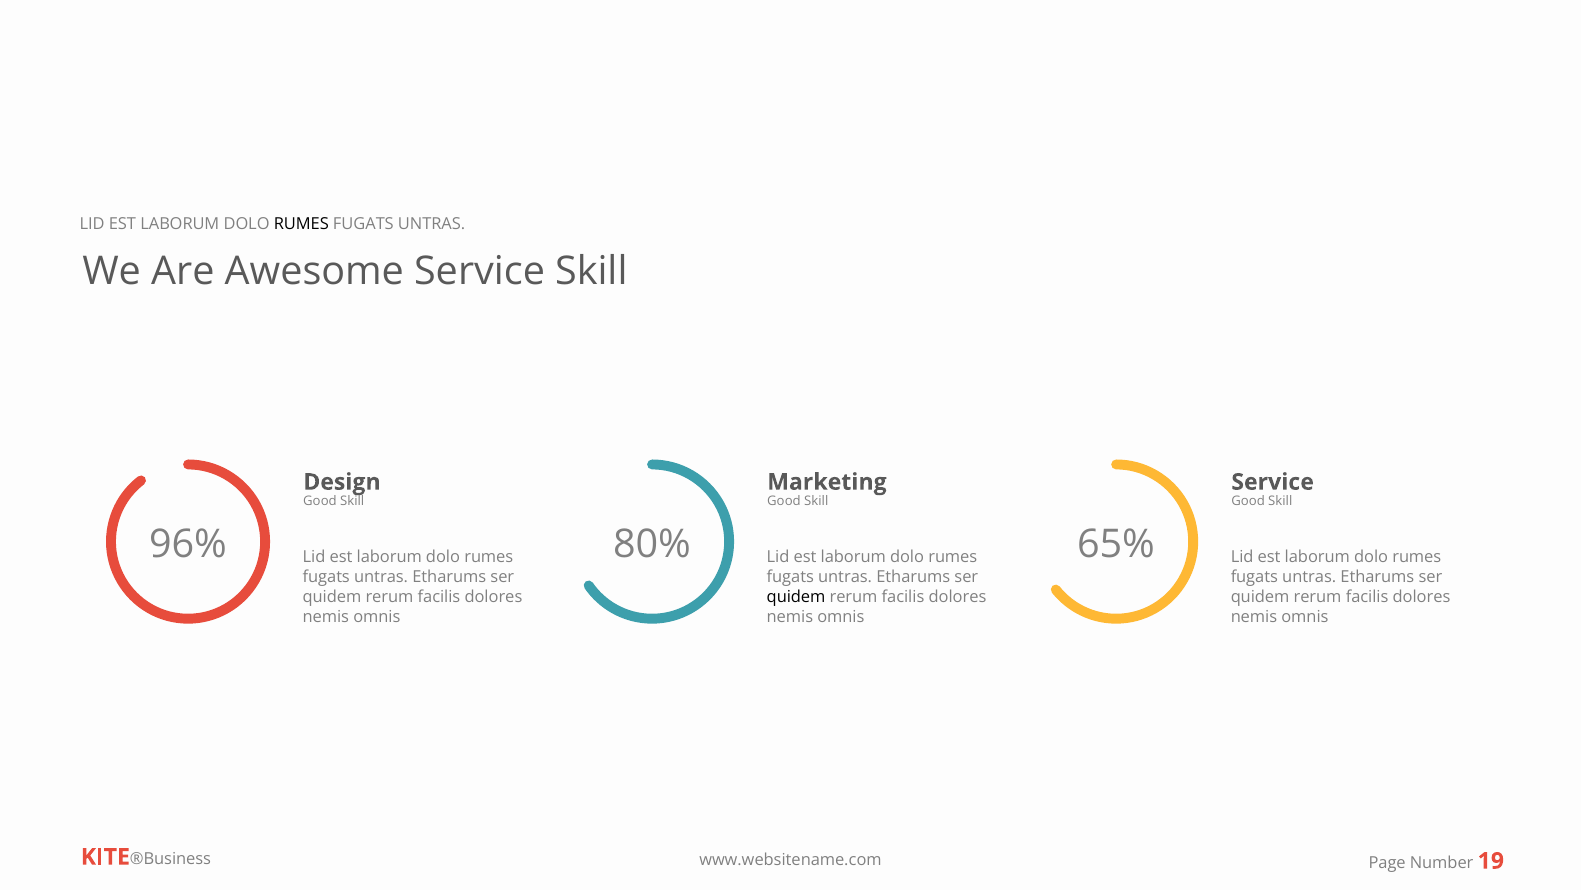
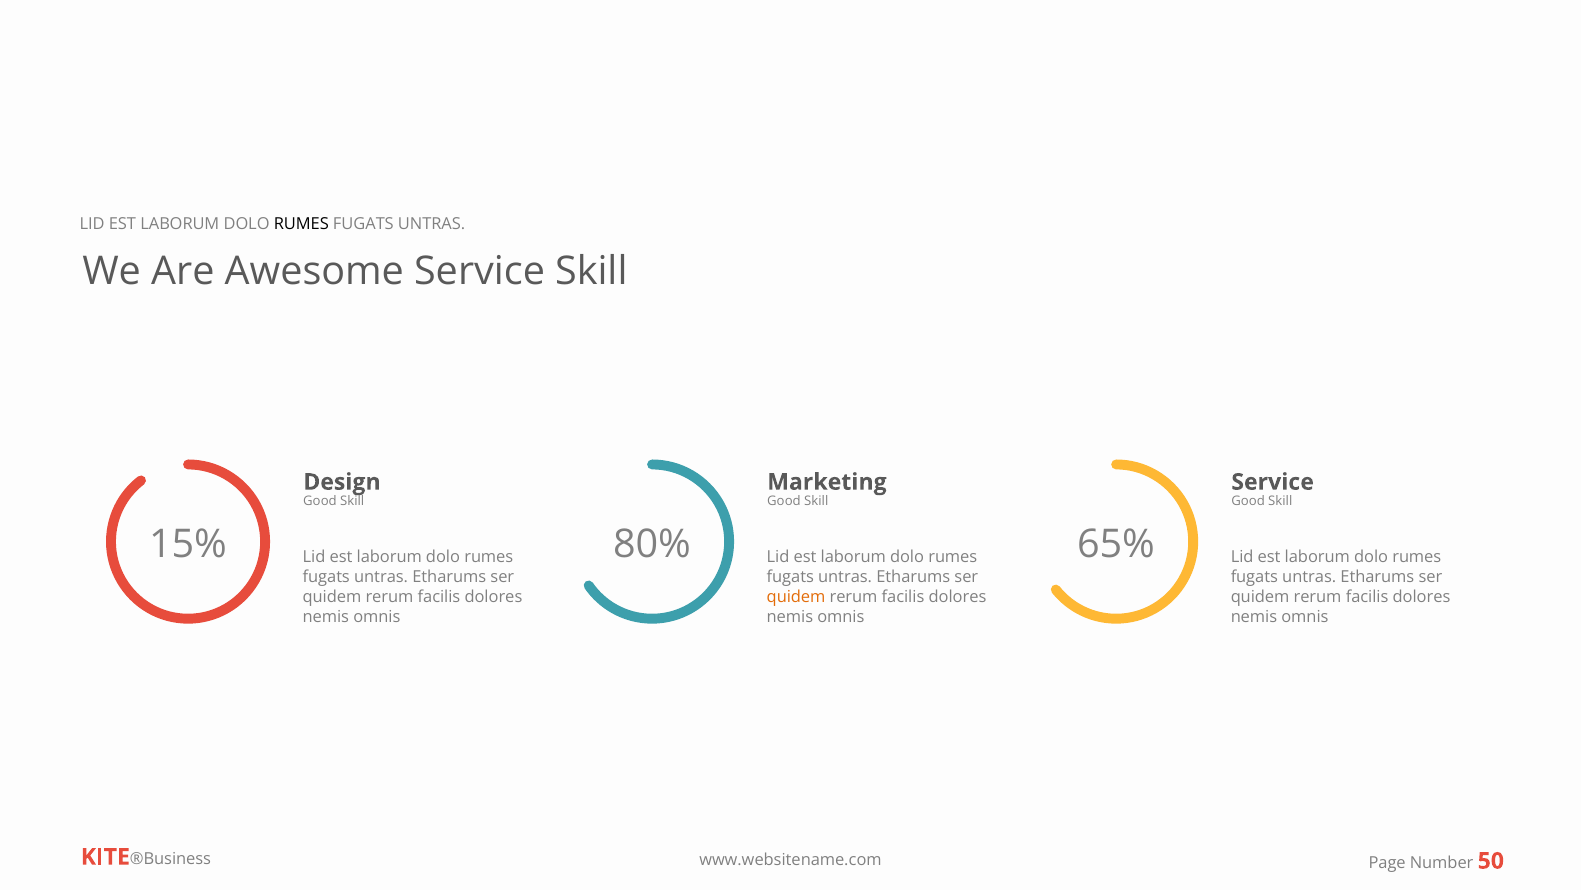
96%: 96% -> 15%
quidem at (796, 597) colour: black -> orange
19: 19 -> 50
